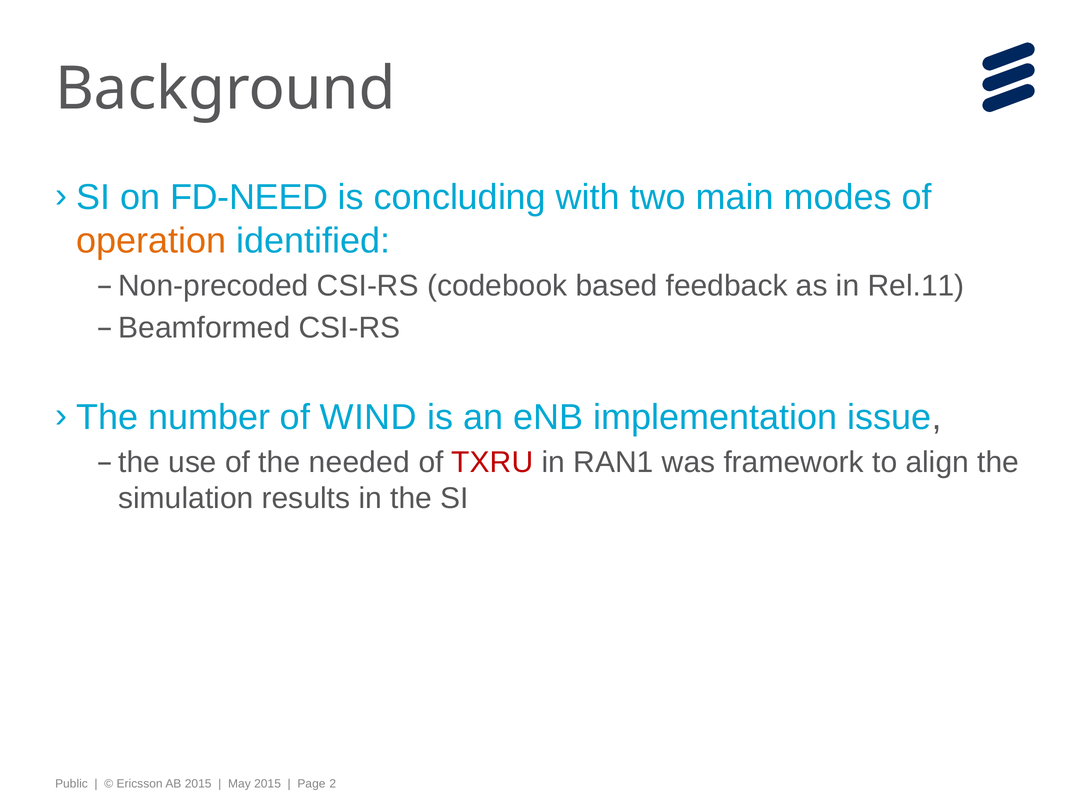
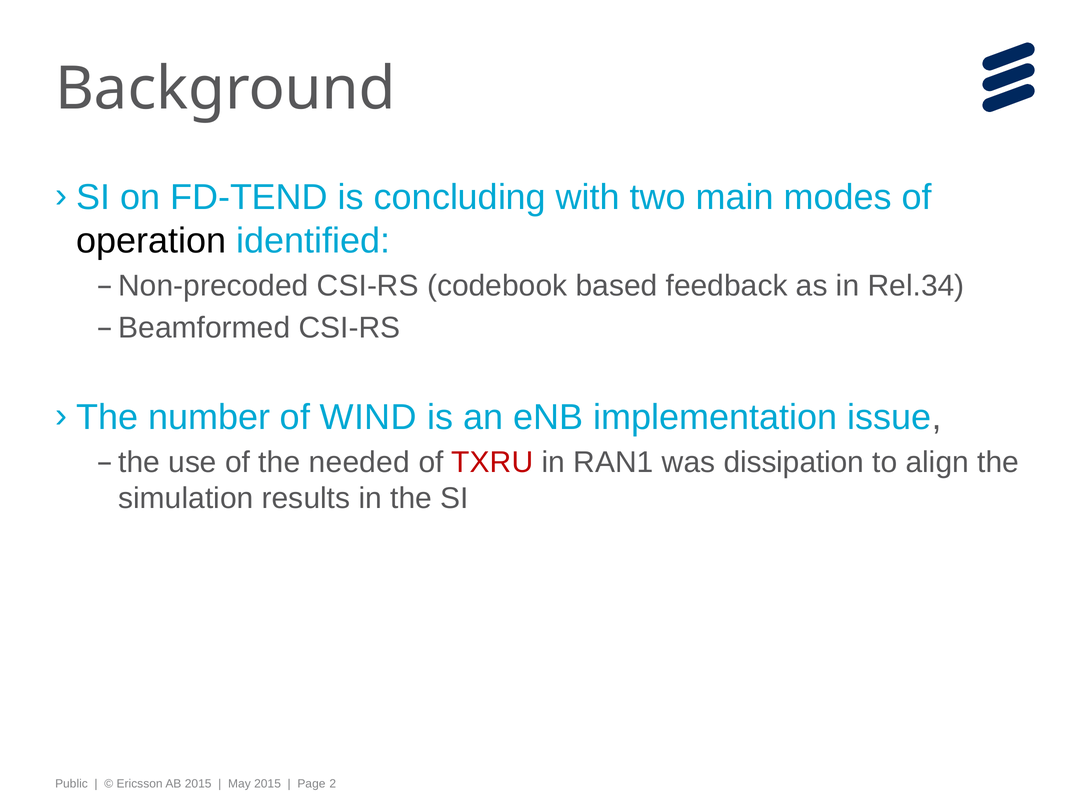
FD-NEED: FD-NEED -> FD-TEND
operation colour: orange -> black
Rel.11: Rel.11 -> Rel.34
framework: framework -> dissipation
